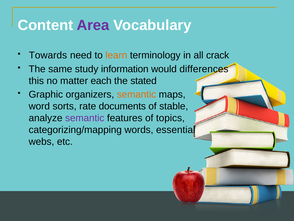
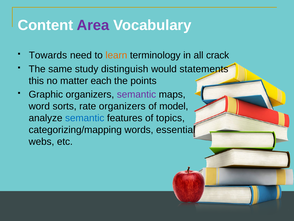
information: information -> distinguish
differences: differences -> statements
stated: stated -> points
semantic at (136, 94) colour: orange -> purple
rate documents: documents -> organizers
stable: stable -> model
semantic at (85, 118) colour: purple -> blue
